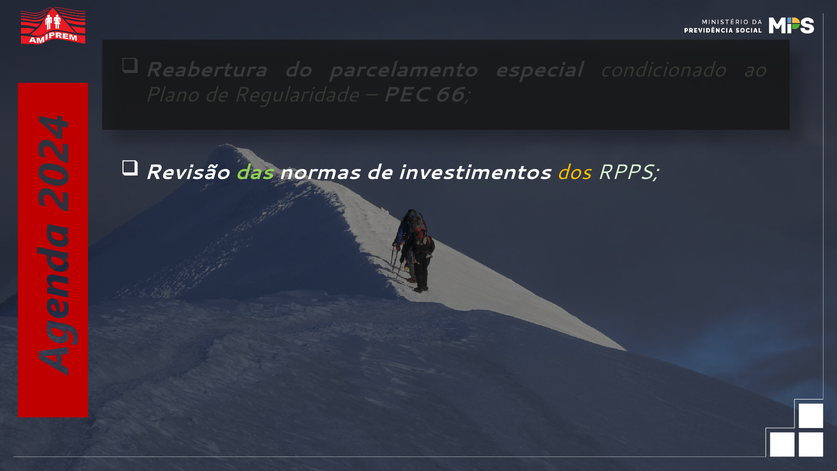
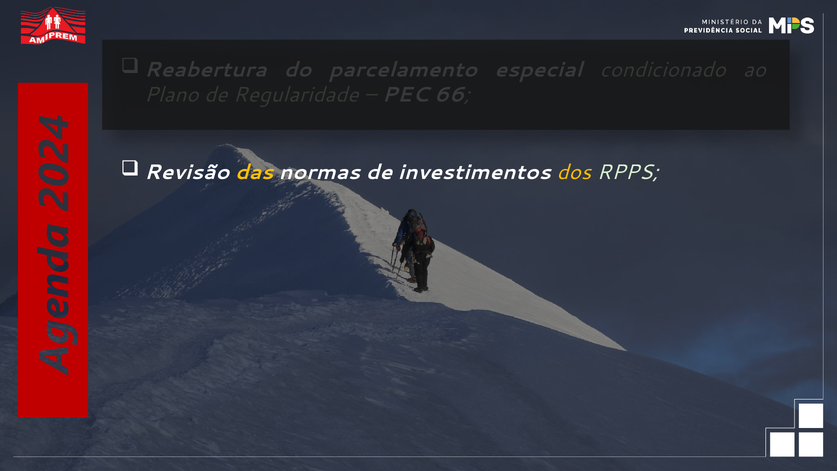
das colour: light green -> yellow
